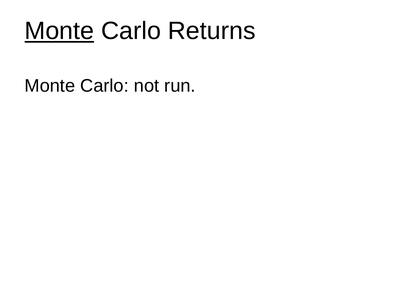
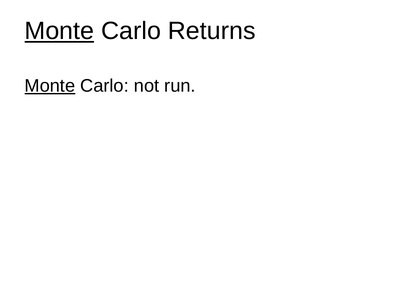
Monte at (50, 86) underline: none -> present
